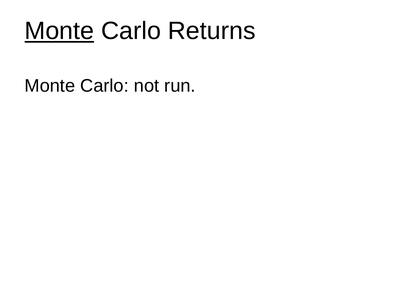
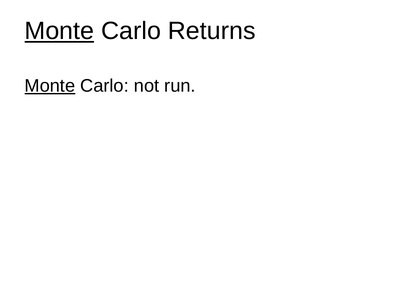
Monte at (50, 86) underline: none -> present
